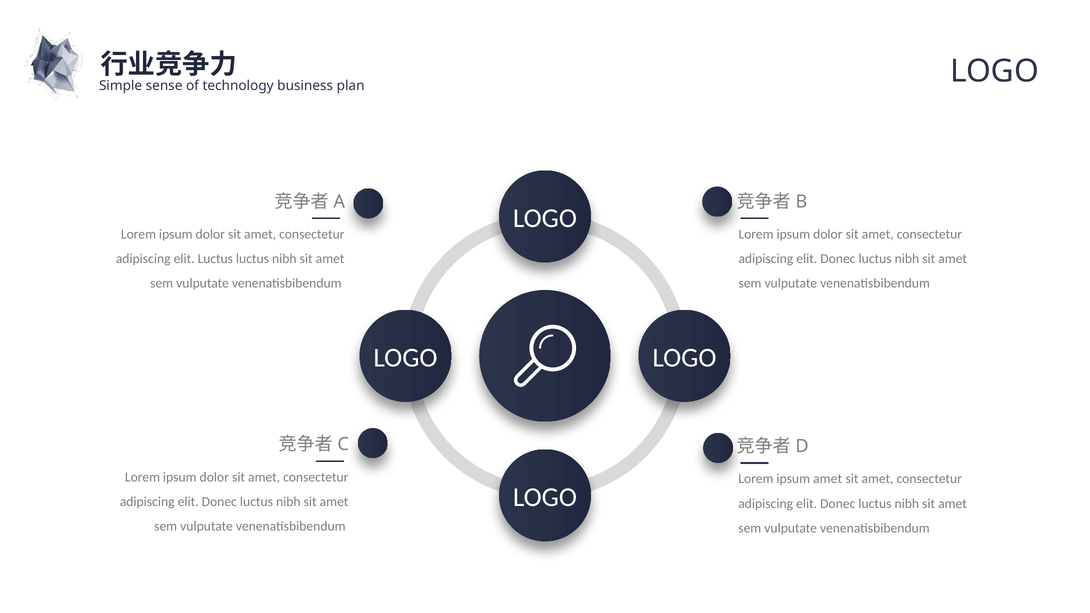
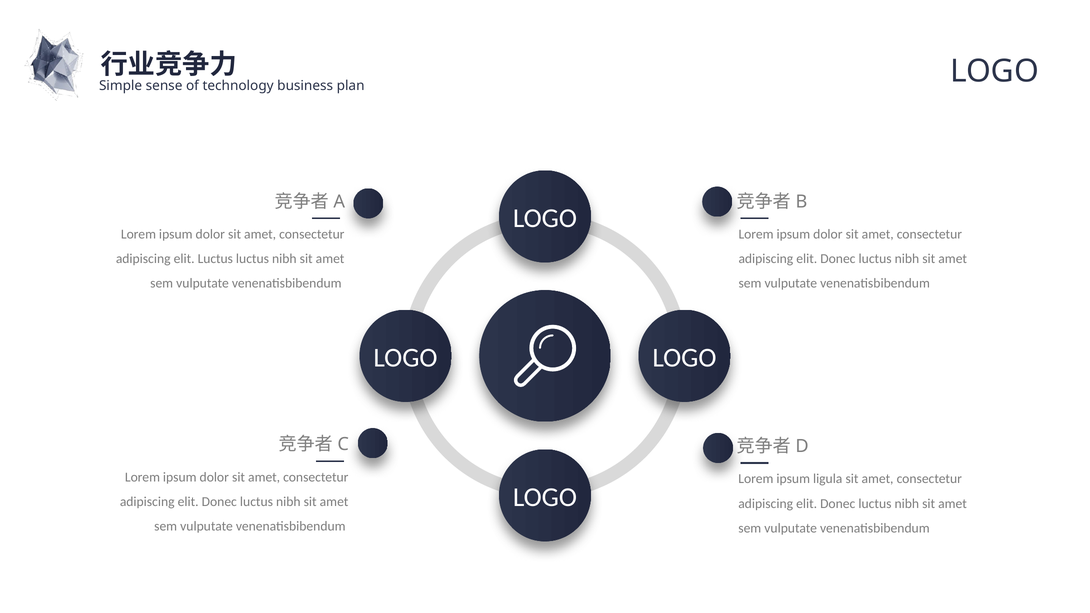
ipsum amet: amet -> ligula
